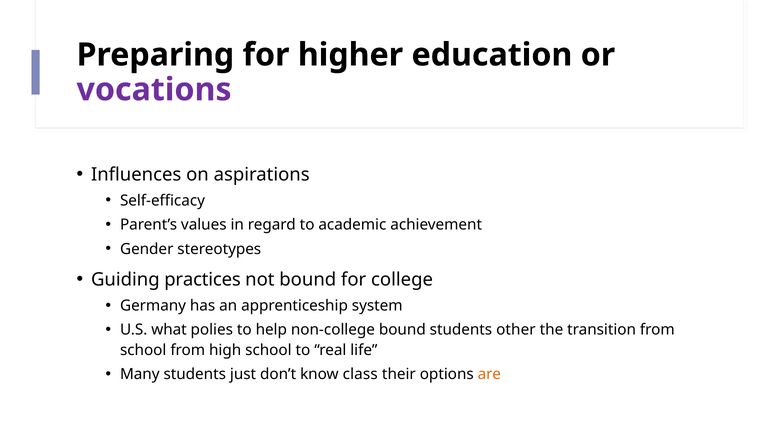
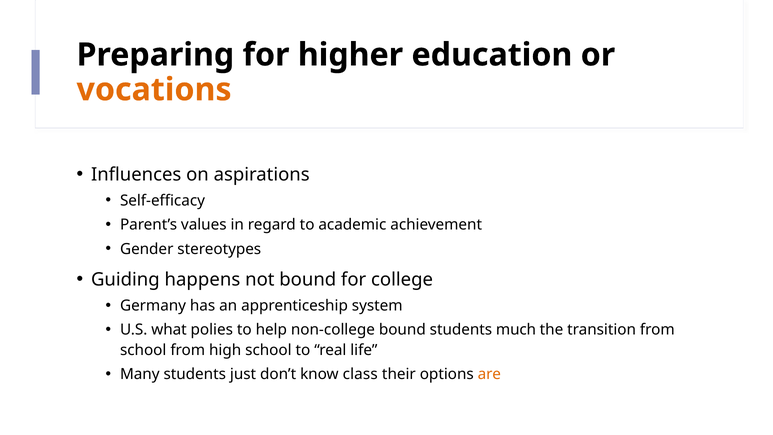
vocations colour: purple -> orange
practices: practices -> happens
other: other -> much
